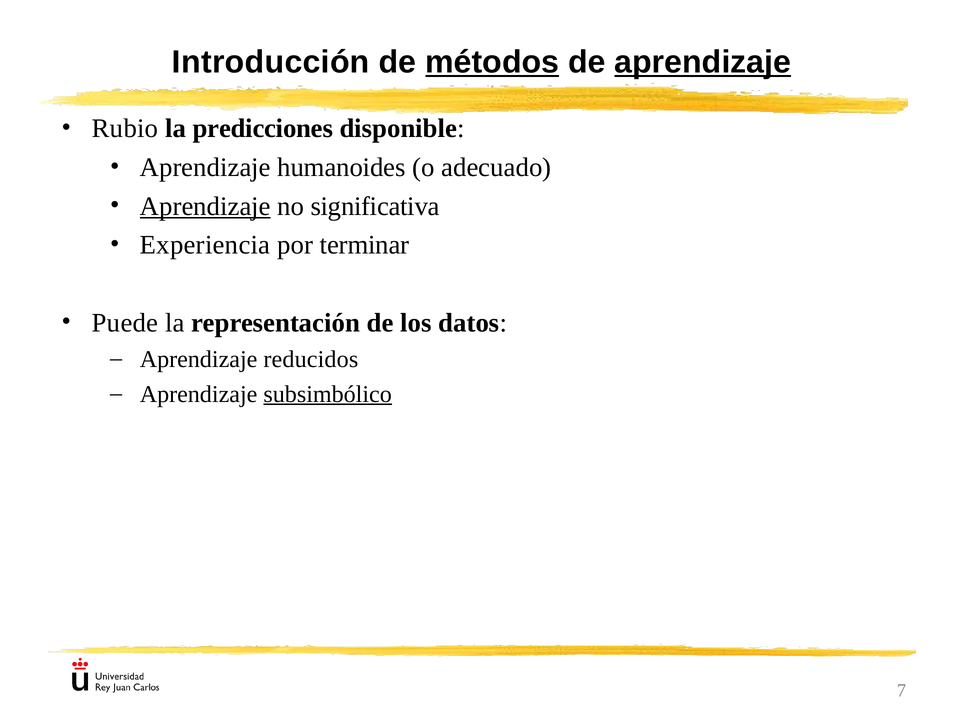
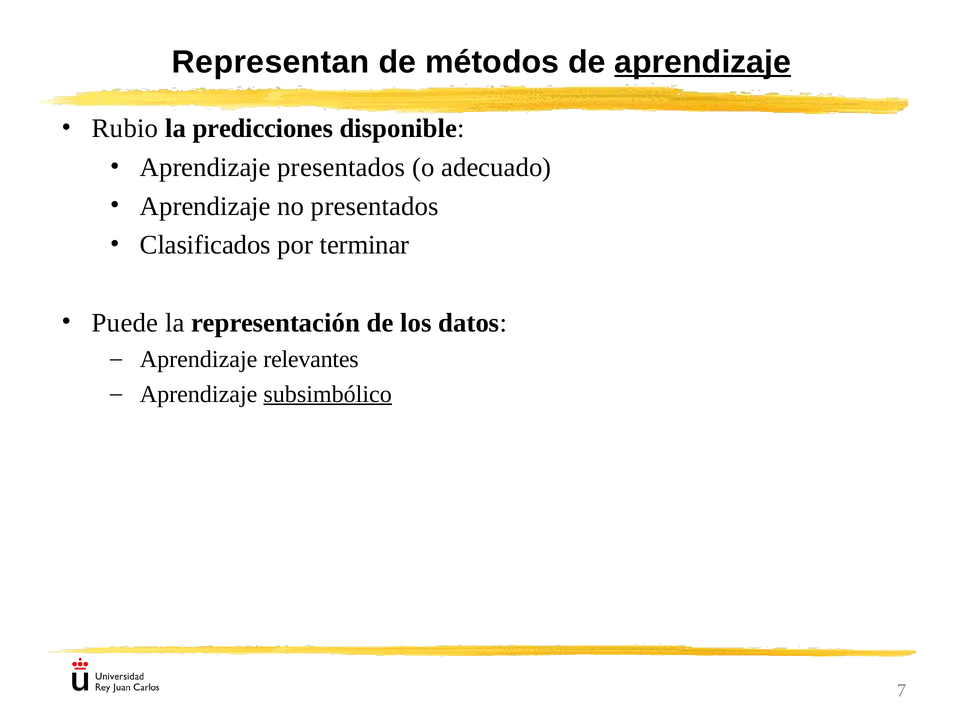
Introducción: Introducción -> Representan
métodos underline: present -> none
Aprendizaje humanoides: humanoides -> presentados
Aprendizaje at (205, 206) underline: present -> none
no significativa: significativa -> presentados
Experiencia: Experiencia -> Clasificados
reducidos: reducidos -> relevantes
